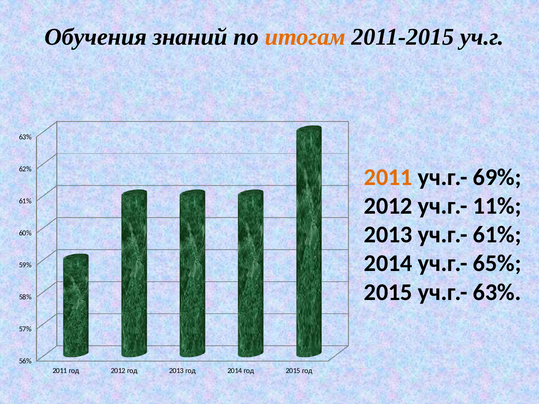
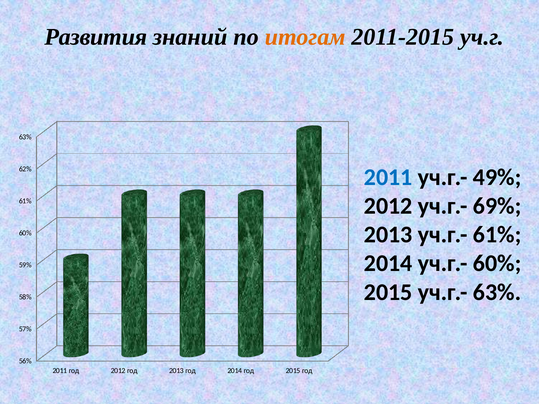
Обучения: Обучения -> Развития
2011 at (388, 177) colour: orange -> blue
69%: 69% -> 49%
11%: 11% -> 69%
уч.г.- 65%: 65% -> 60%
